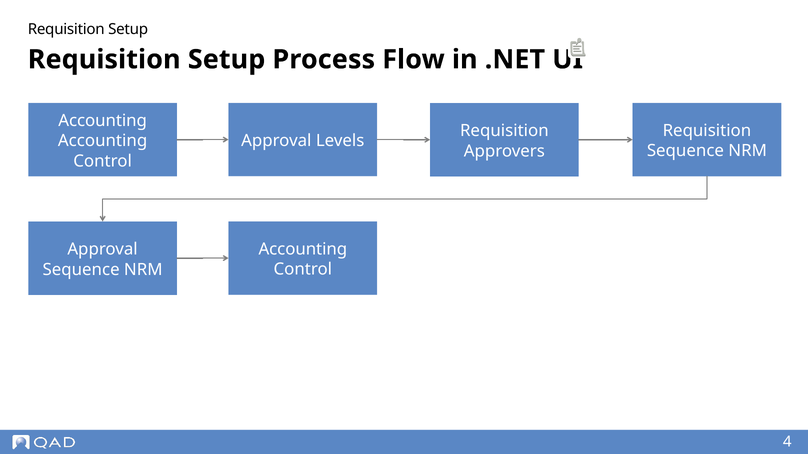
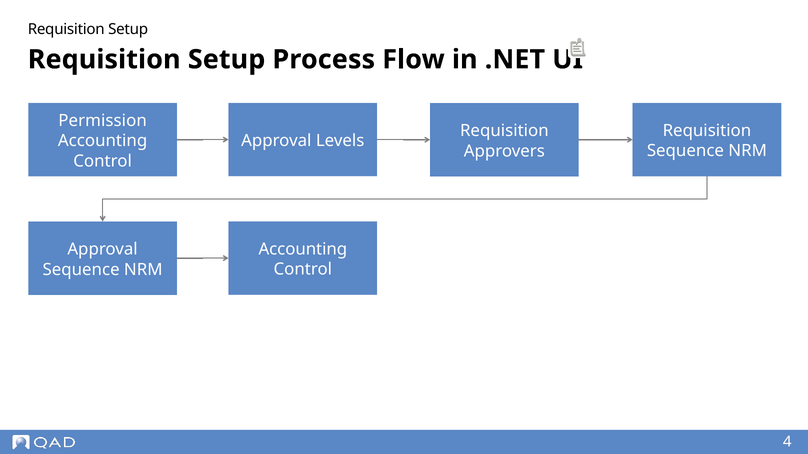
Accounting at (103, 121): Accounting -> Permission
